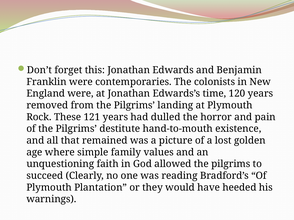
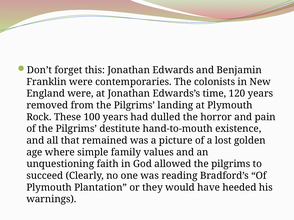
121: 121 -> 100
